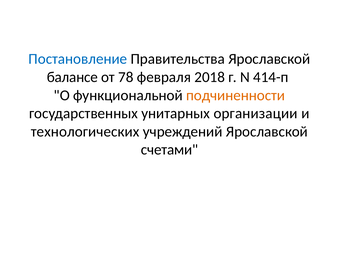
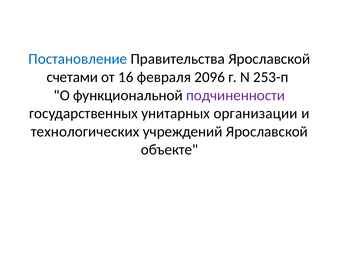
балансе: балансе -> счетами
78: 78 -> 16
2018: 2018 -> 2096
414-п: 414-п -> 253-п
подчиненности colour: orange -> purple
счетами: счетами -> объекте
